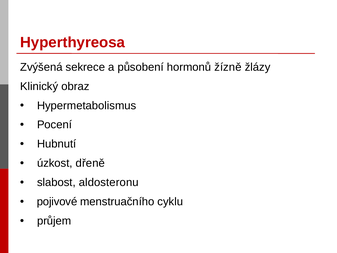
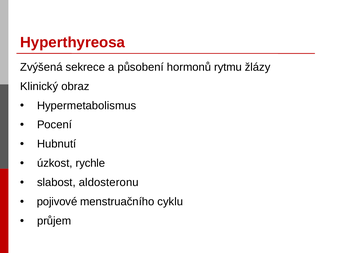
žízně: žízně -> rytmu
dřeně: dřeně -> rychle
